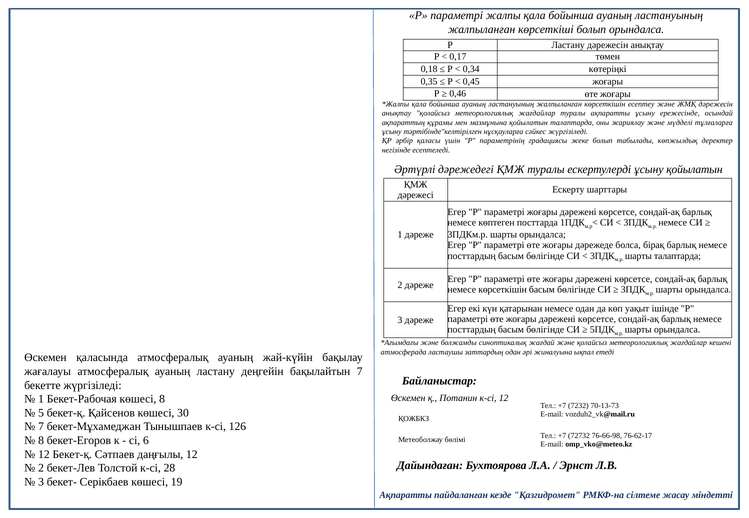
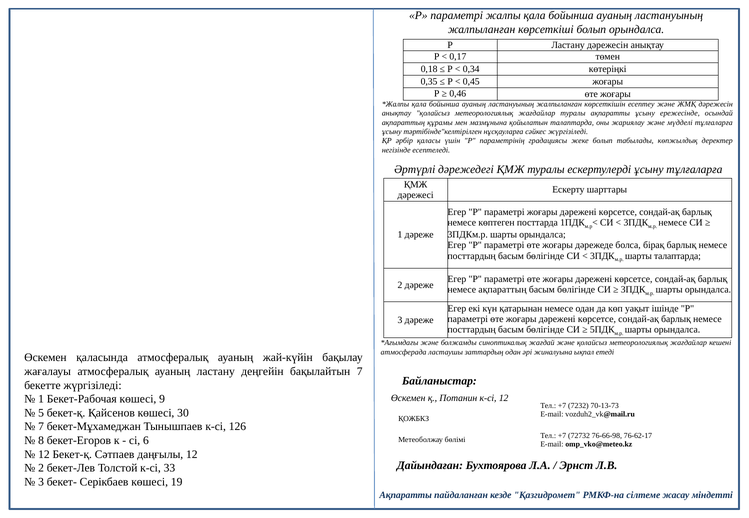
ұсыну қойылатын: қойылатын -> тұлғаларға
немесе көрсеткішін: көрсеткішін -> ақпараттың
көшесі 8: 8 -> 9
28: 28 -> 33
